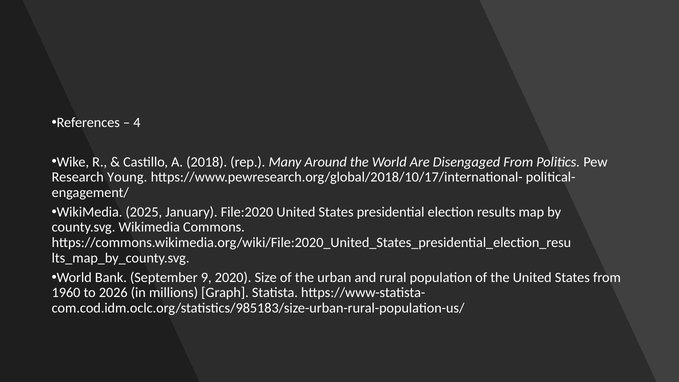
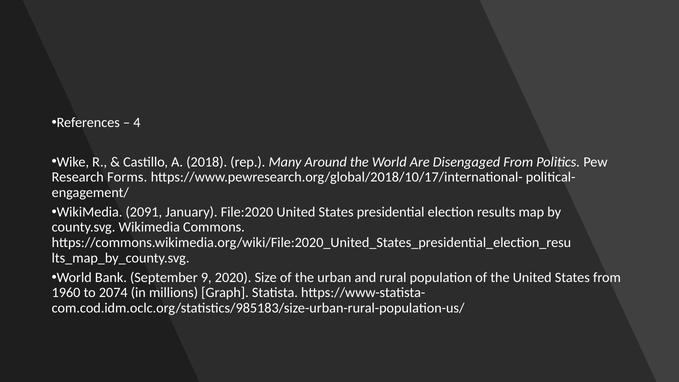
Young: Young -> Forms
2025: 2025 -> 2091
2026: 2026 -> 2074
